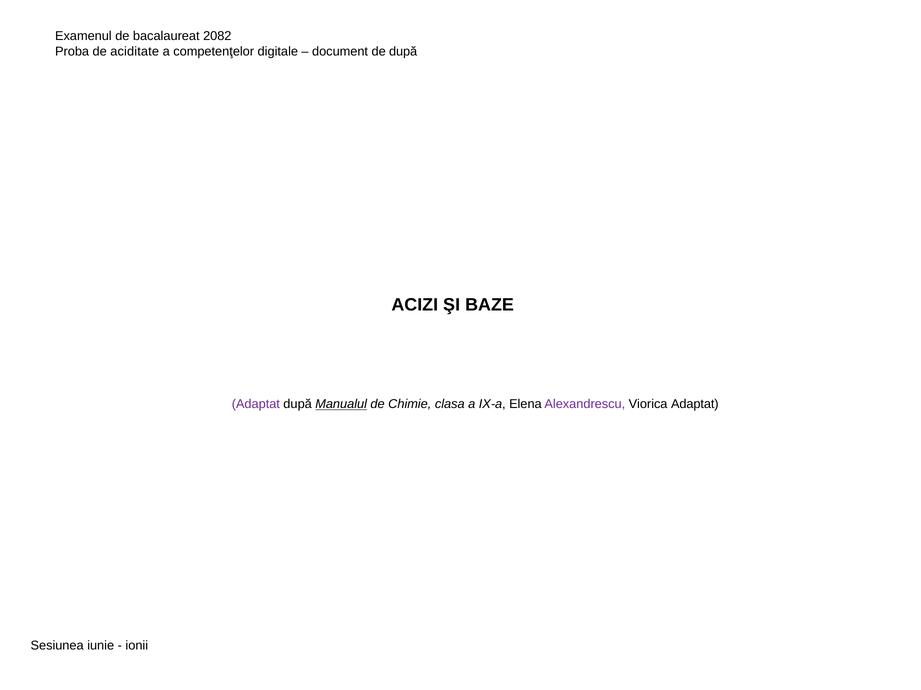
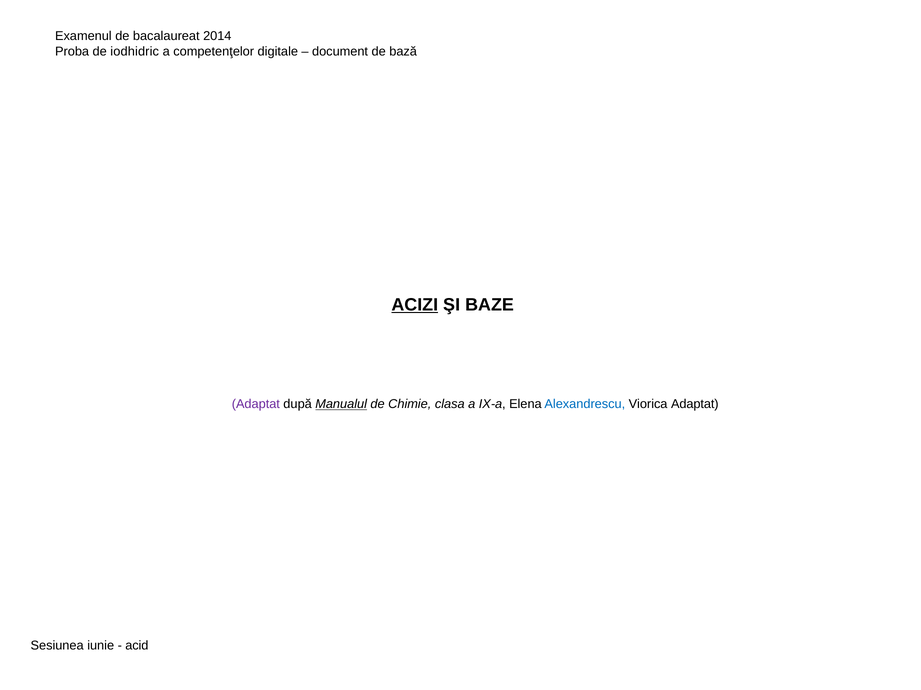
2082: 2082 -> 2014
aciditate: aciditate -> iodhidric
de după: după -> bază
ACIZI underline: none -> present
Alexandrescu colour: purple -> blue
ionii: ionii -> acid
